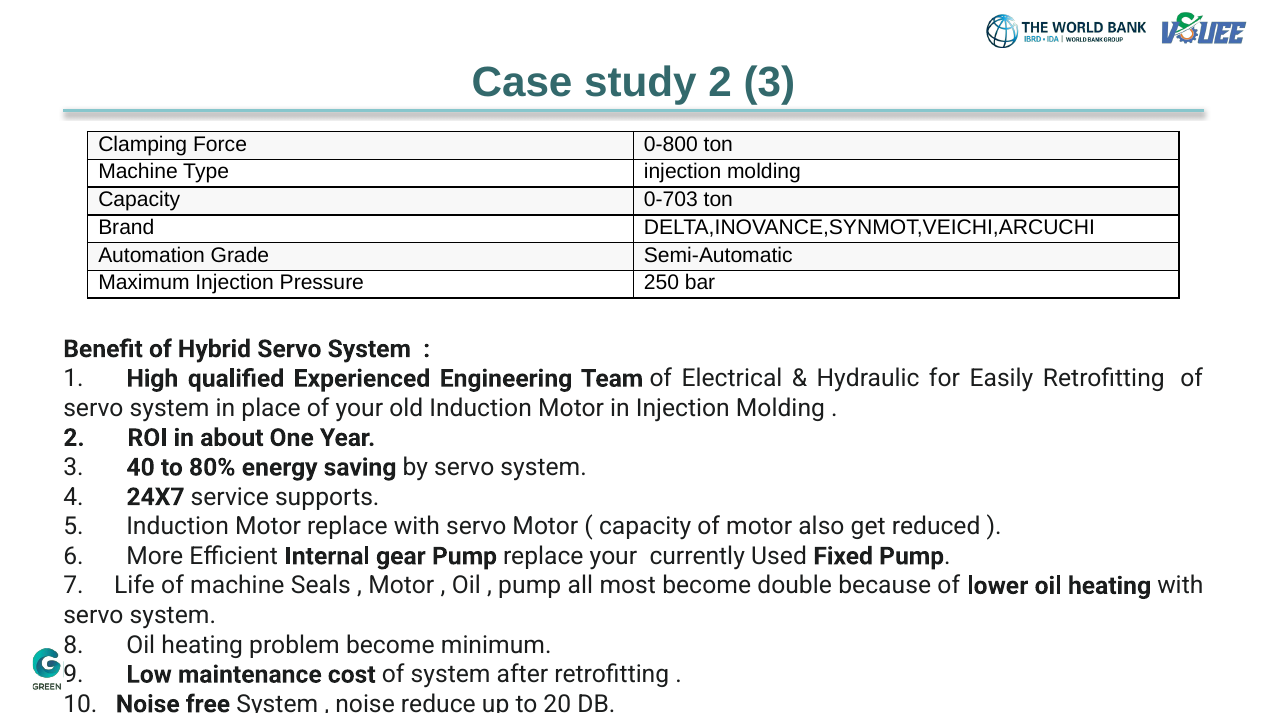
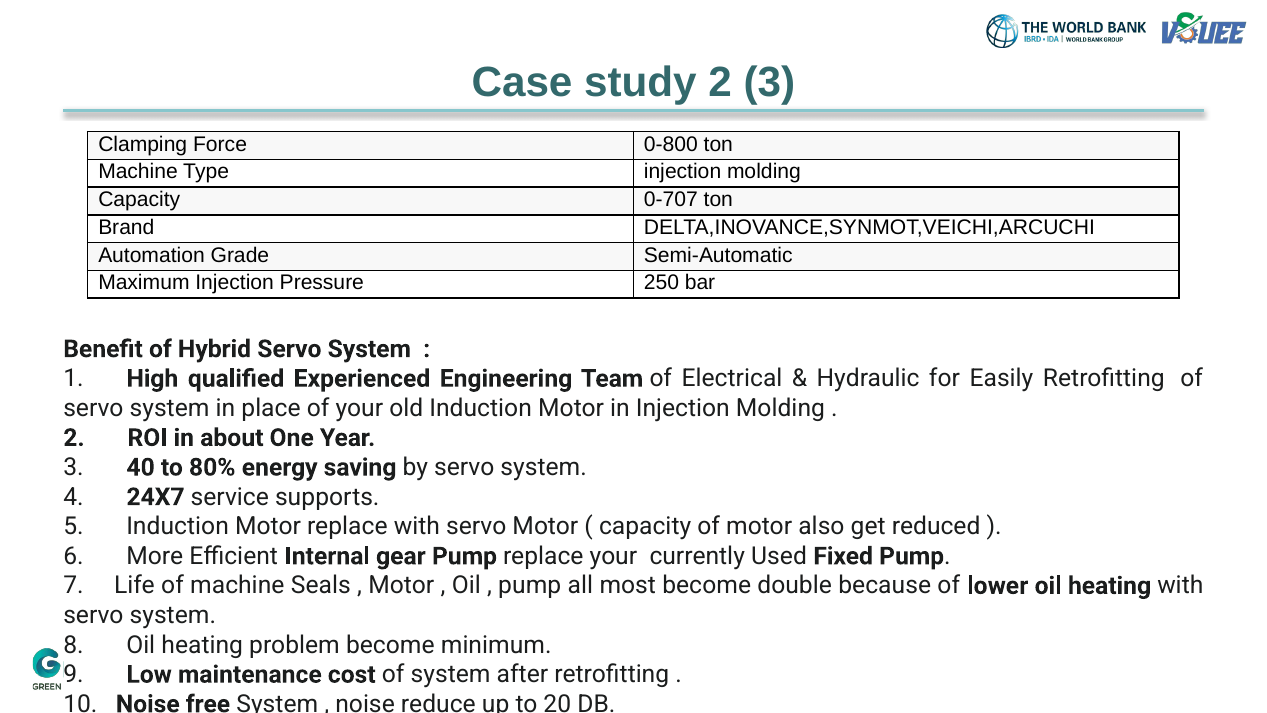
0-703: 0-703 -> 0-707
